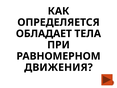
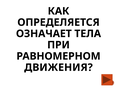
ОБЛАДАЕТ: ОБЛАДАЕТ -> ОЗНАЧАЕТ
